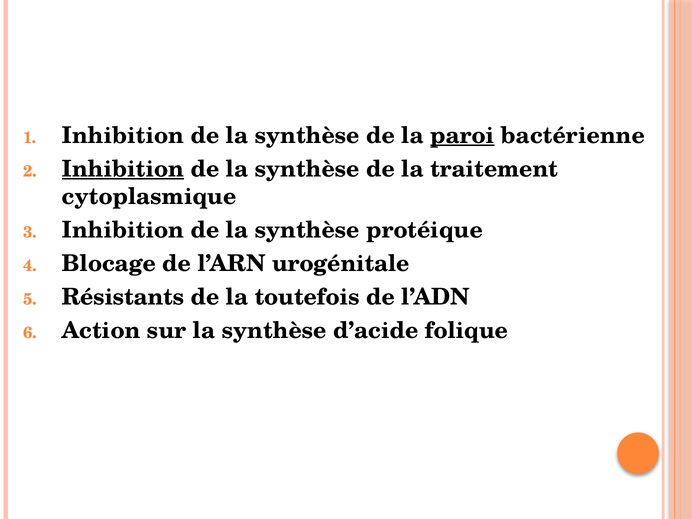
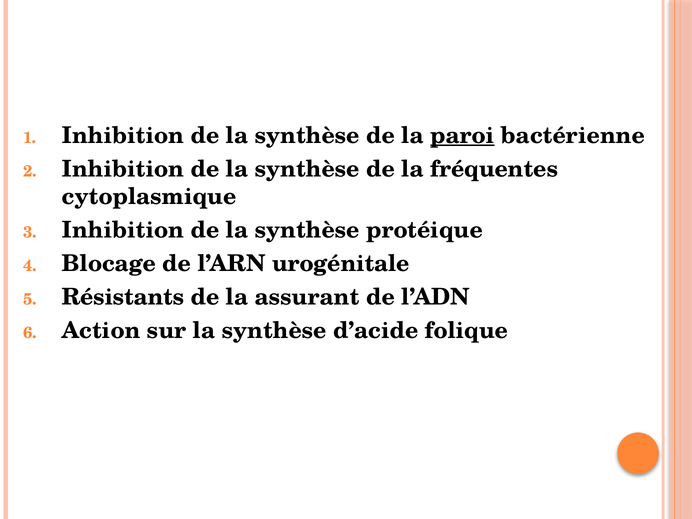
Inhibition at (123, 169) underline: present -> none
traitement: traitement -> fréquentes
toutefois: toutefois -> assurant
